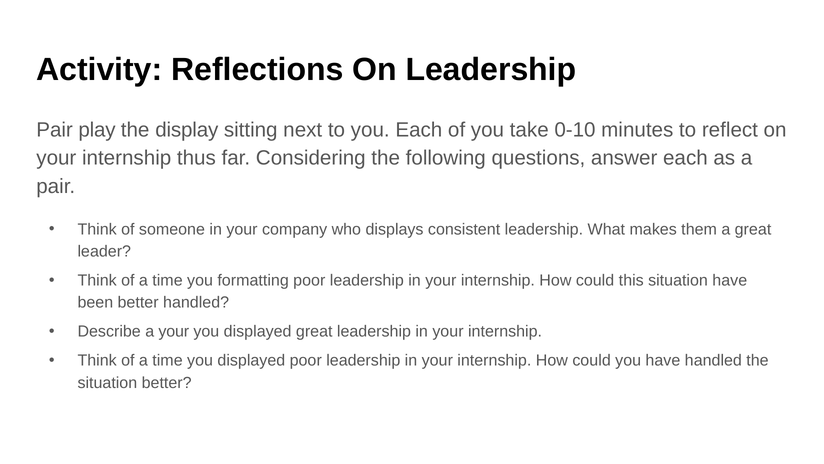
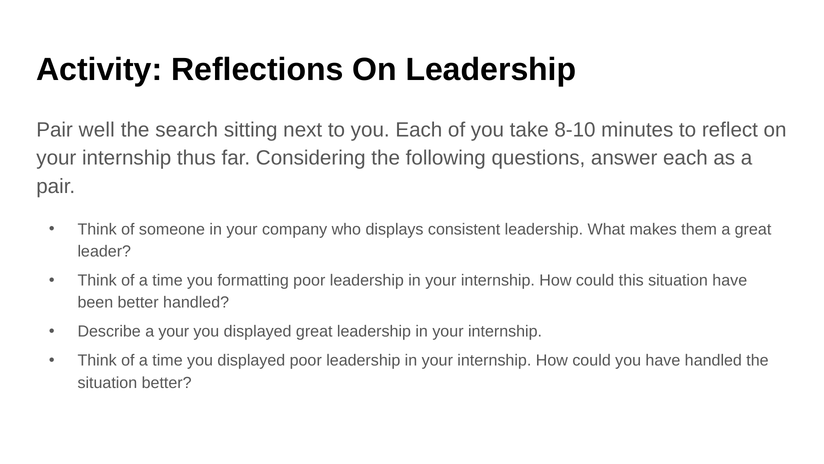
play: play -> well
display: display -> search
0-10: 0-10 -> 8-10
